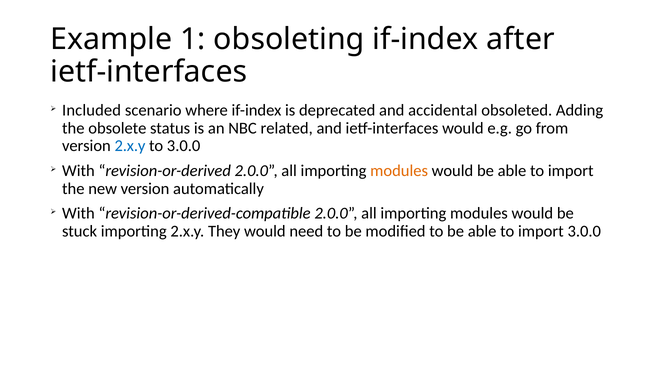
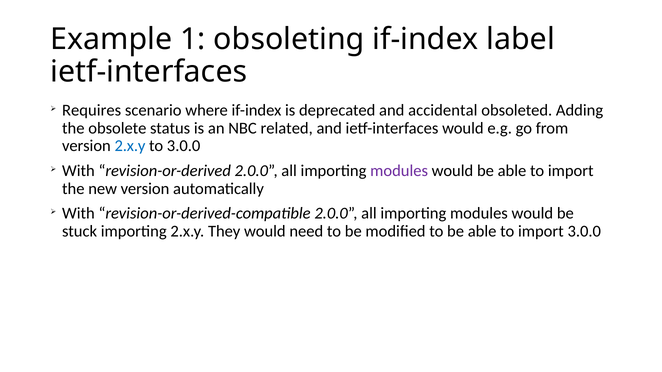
after: after -> label
Included: Included -> Requires
modules at (399, 171) colour: orange -> purple
